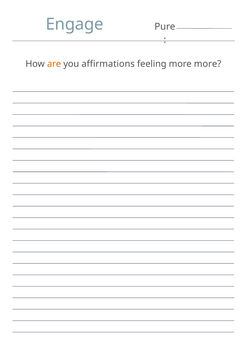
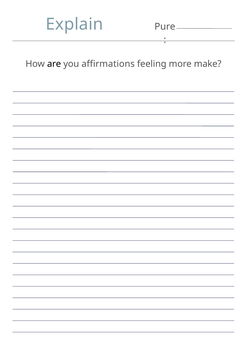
Engage: Engage -> Explain
are colour: orange -> black
more more: more -> make
